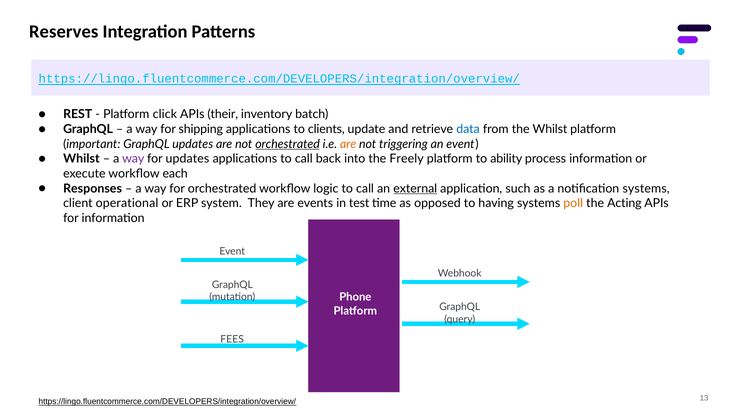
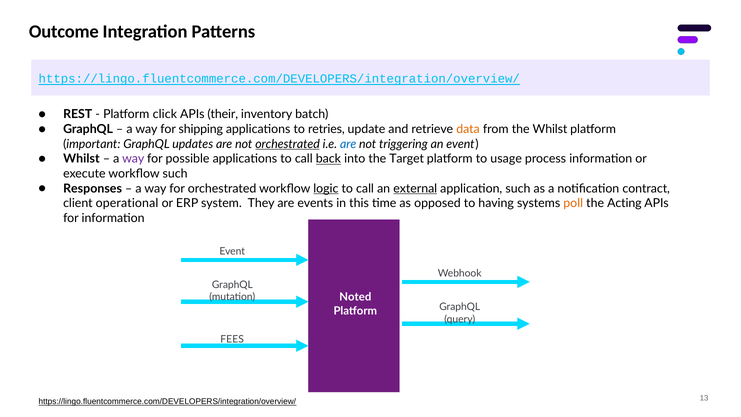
Reserves: Reserves -> Outcome
clients: clients -> retries
data colour: blue -> orange
are at (348, 144) colour: orange -> blue
for updates: updates -> possible
back underline: none -> present
Freely: Freely -> Target
ability: ability -> usage
workflow each: each -> such
logic underline: none -> present
notification systems: systems -> contract
test: test -> this
Phone: Phone -> Noted
